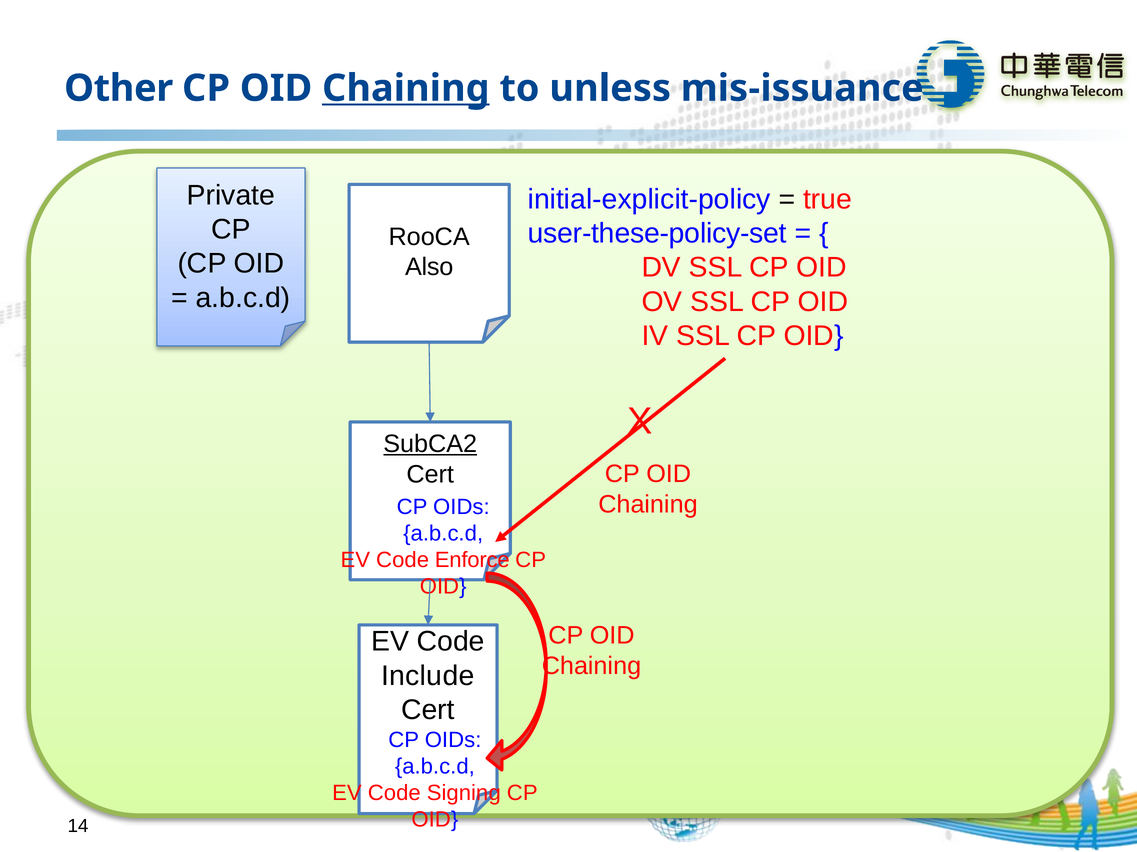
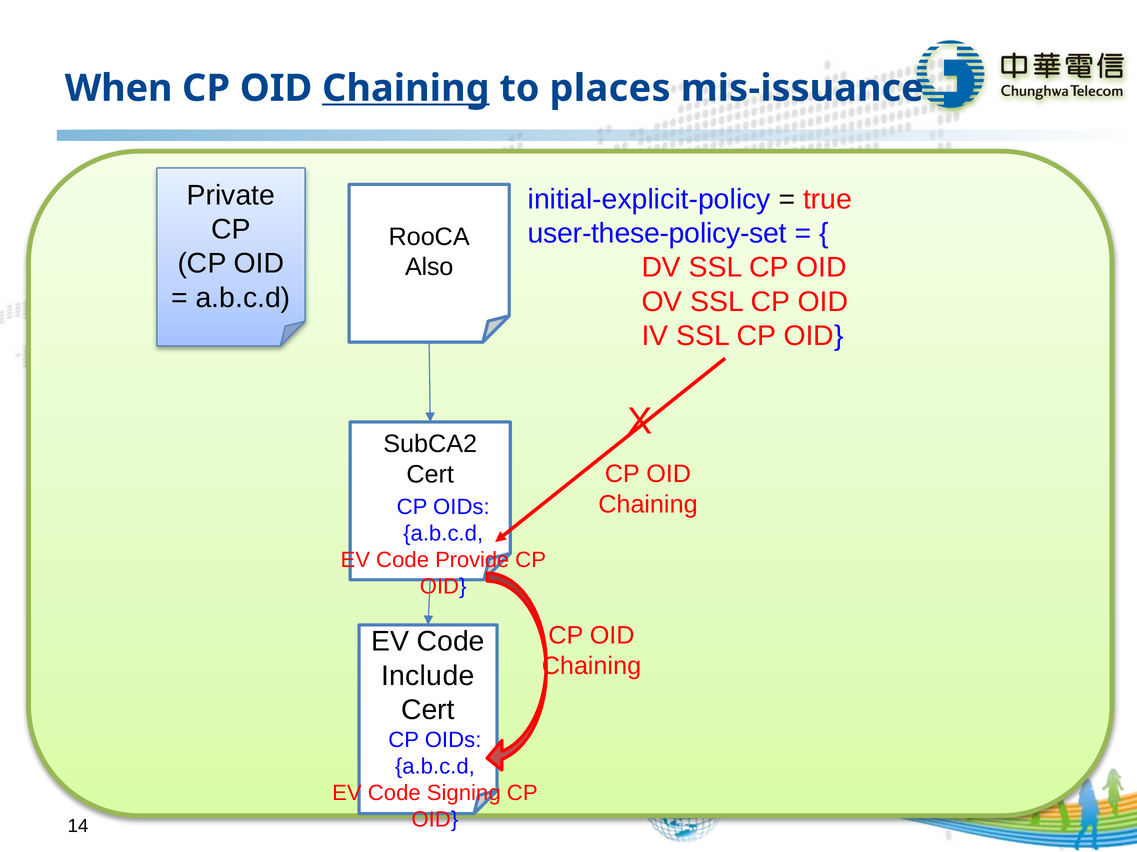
Other: Other -> When
unless: unless -> places
SubCA2 underline: present -> none
Enforce: Enforce -> Provide
